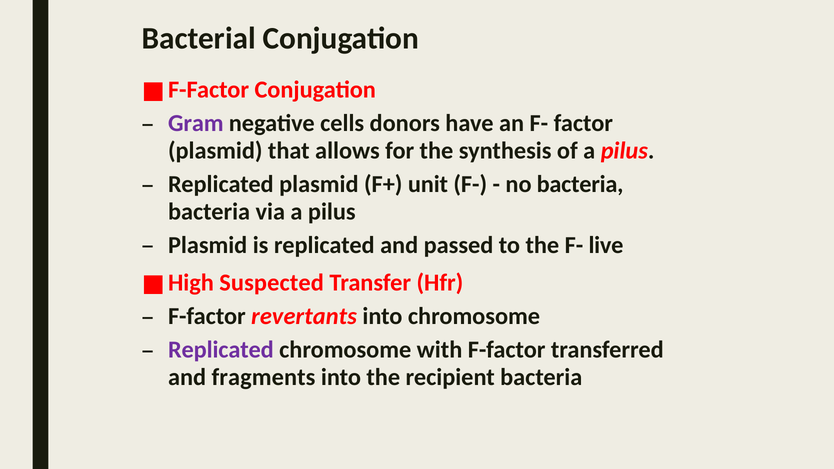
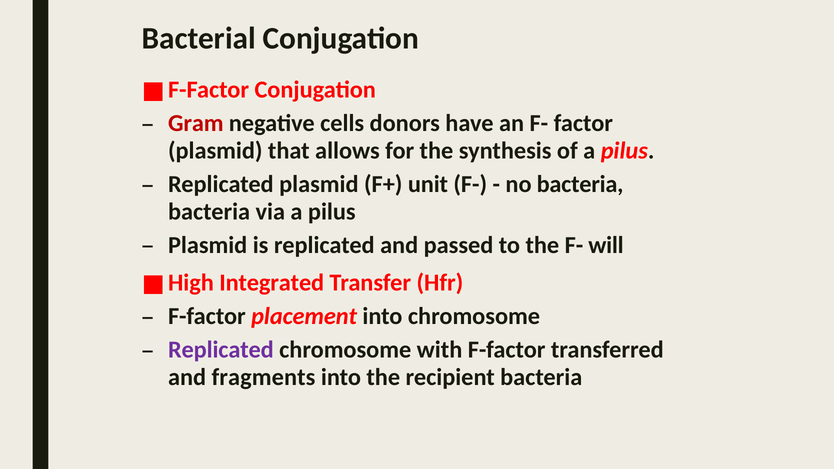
Gram colour: purple -> red
live: live -> will
Suspected: Suspected -> Integrated
revertants: revertants -> placement
